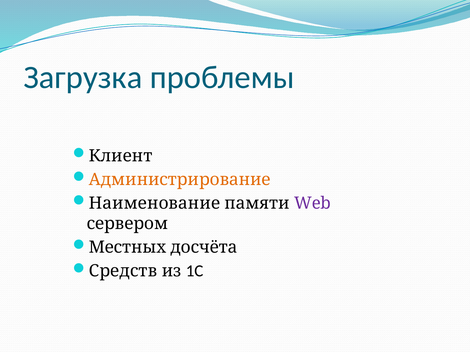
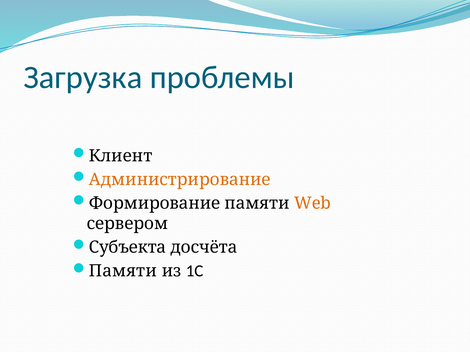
Наименование: Наименование -> Формирование
Web colour: purple -> orange
Местных: Местных -> Субъекта
Средств at (123, 271): Средств -> Памяти
